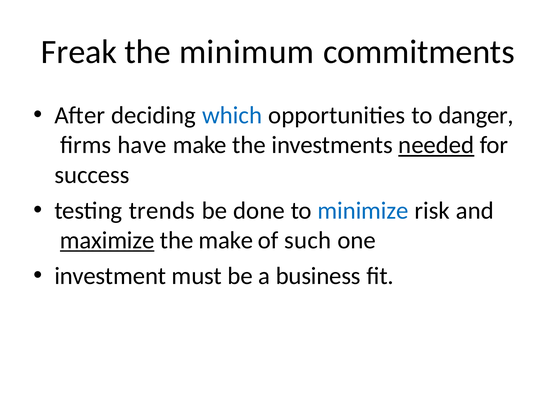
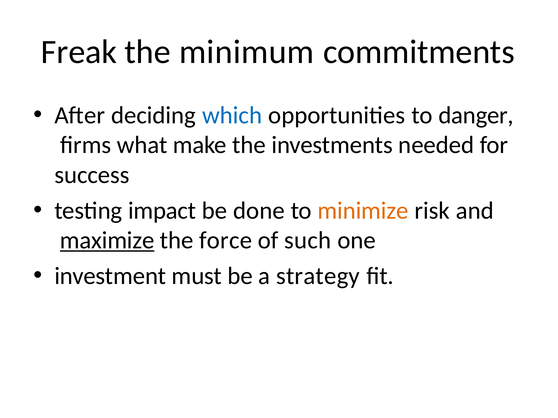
have: have -> what
needed underline: present -> none
trends: trends -> impact
minimize colour: blue -> orange
the make: make -> force
business: business -> strategy
